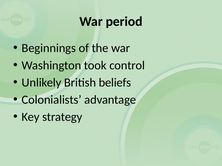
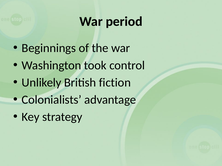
beliefs: beliefs -> fiction
